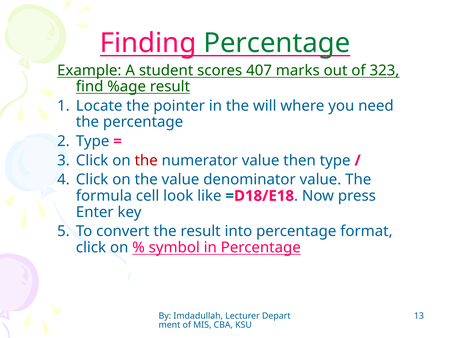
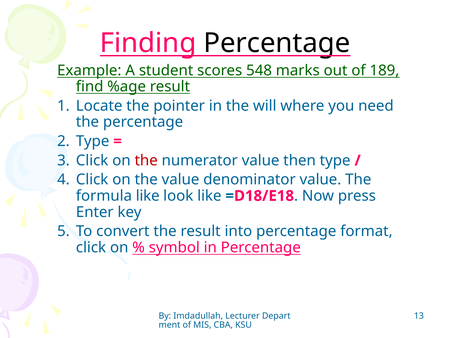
Percentage at (277, 43) colour: green -> black
407: 407 -> 548
323: 323 -> 189
formula cell: cell -> like
